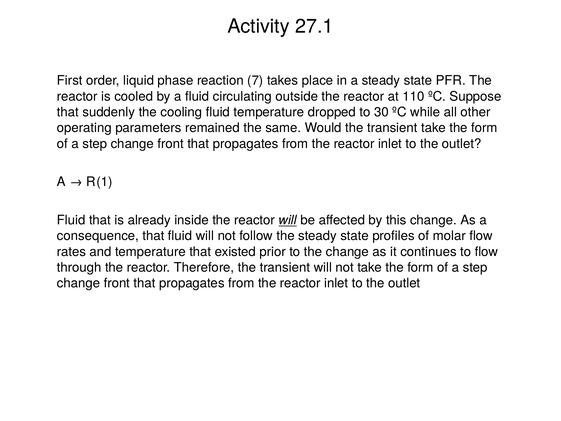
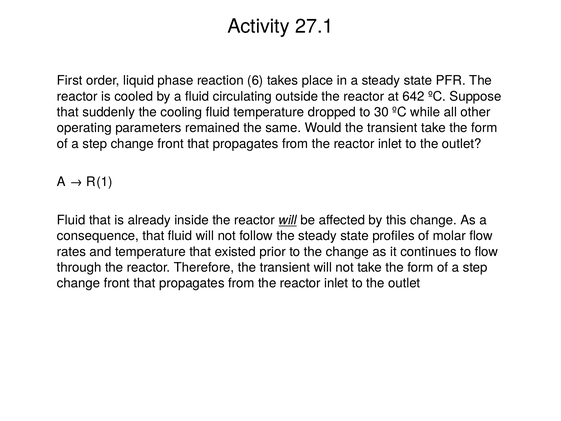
7: 7 -> 6
110: 110 -> 642
